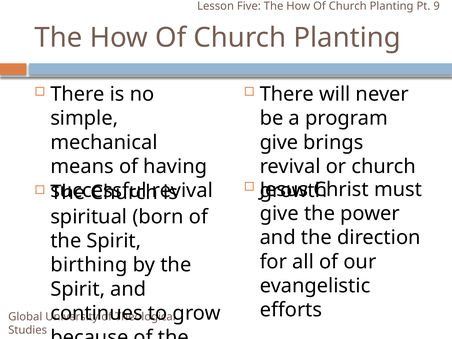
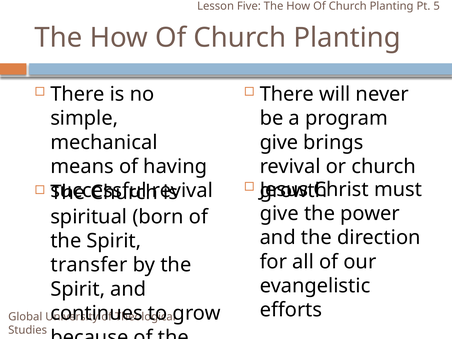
9: 9 -> 5
birthing: birthing -> transfer
